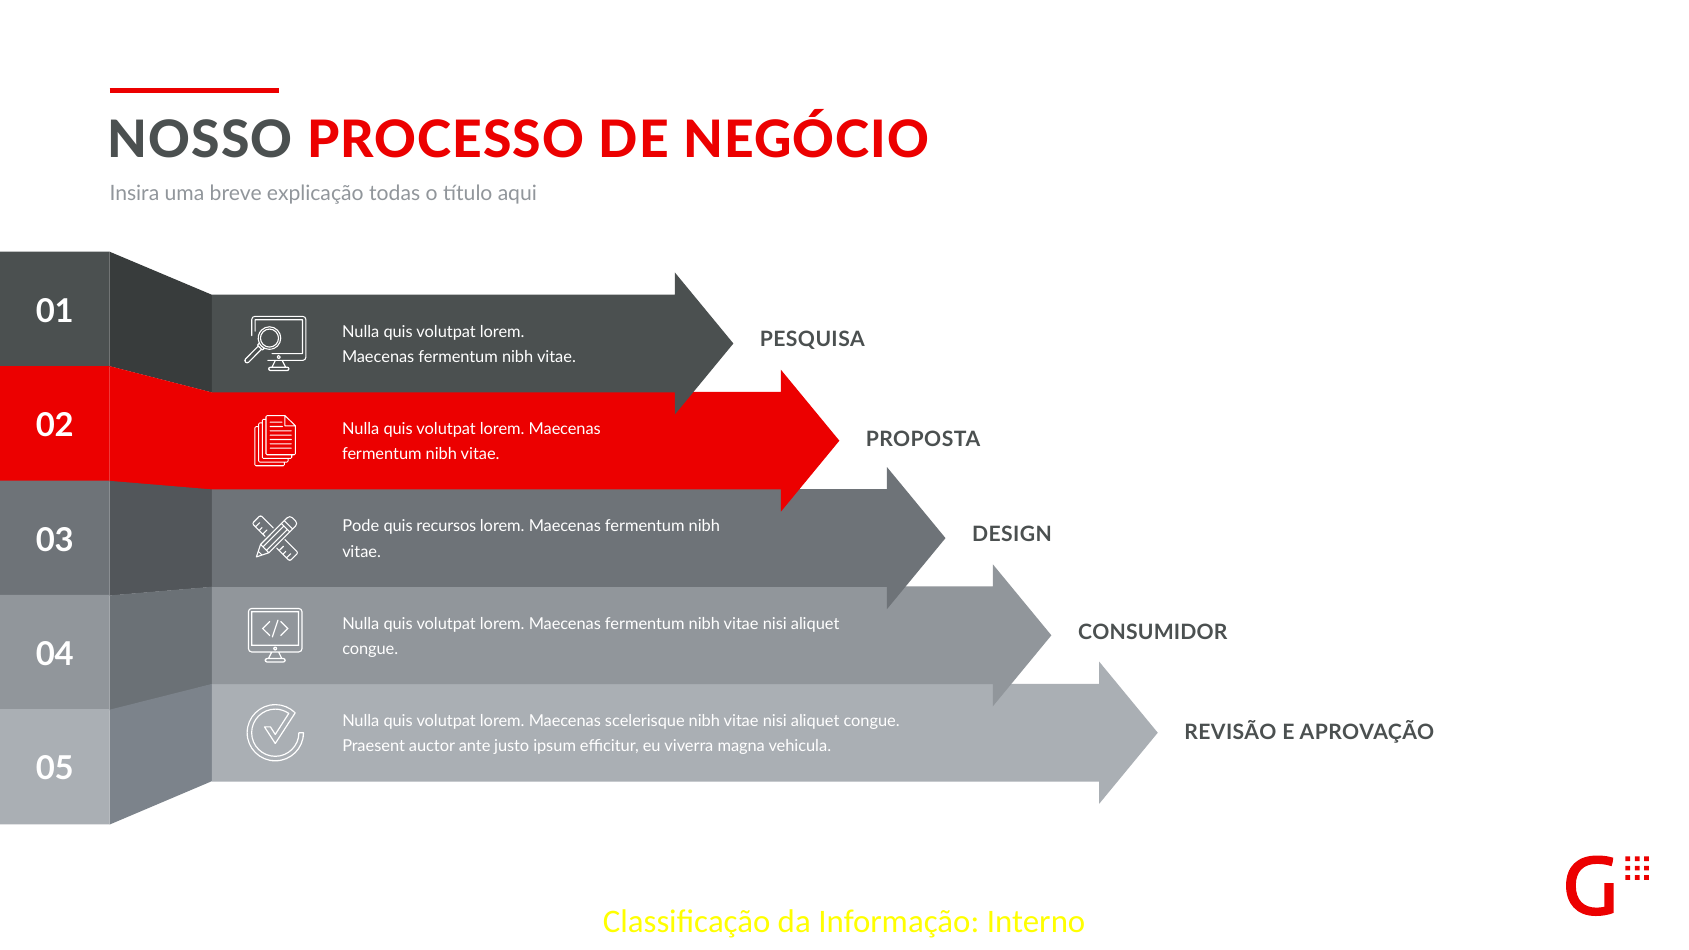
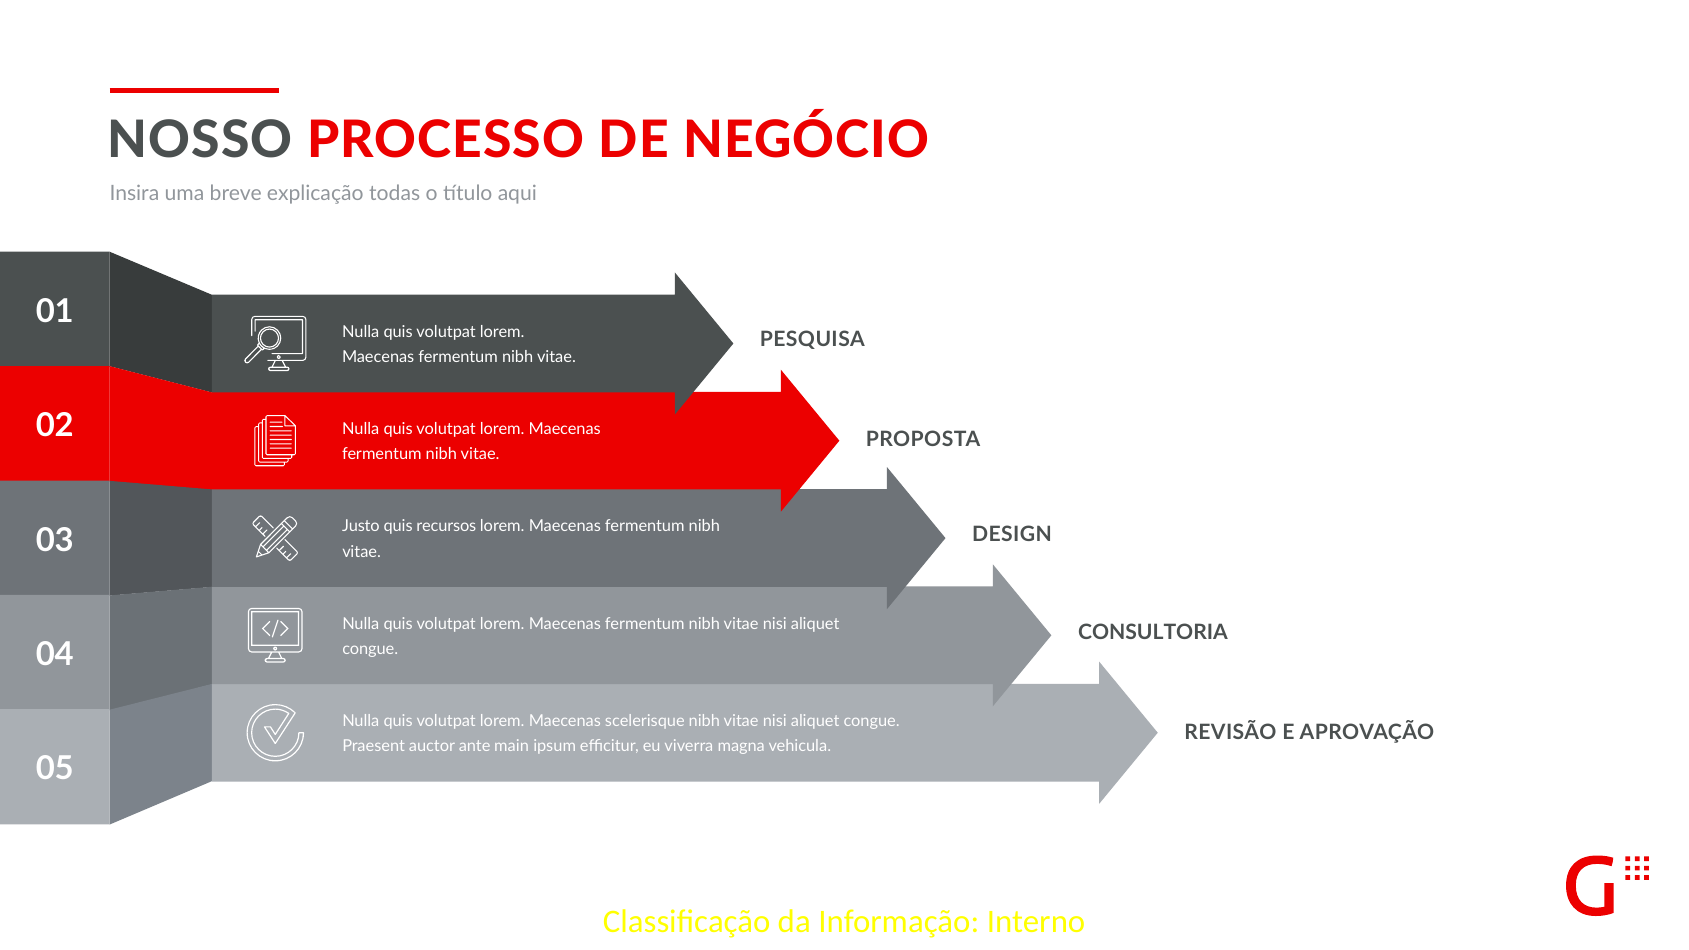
Pode: Pode -> Justo
CONSUMIDOR: CONSUMIDOR -> CONSULTORIA
justo: justo -> main
